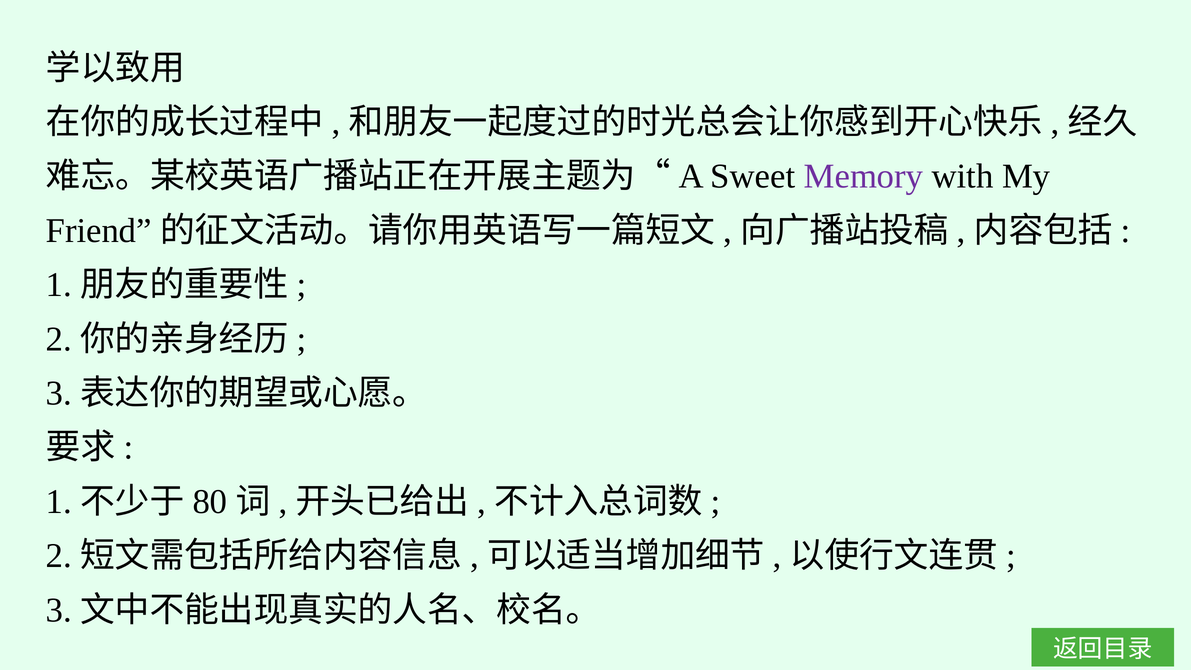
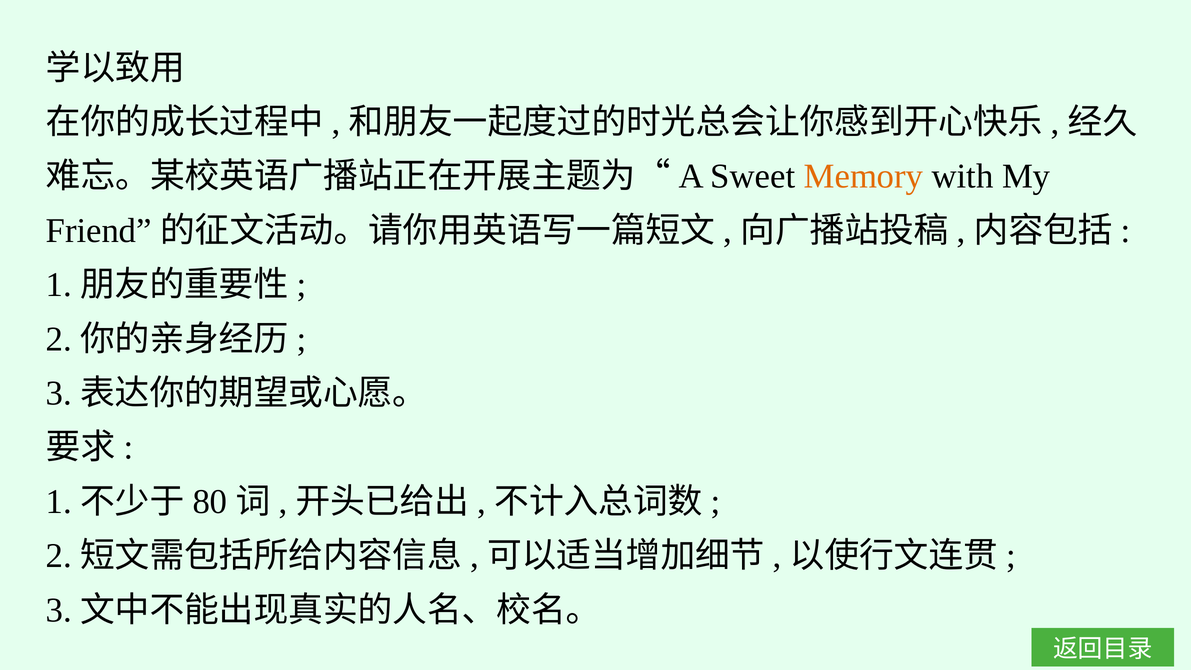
Memory colour: purple -> orange
